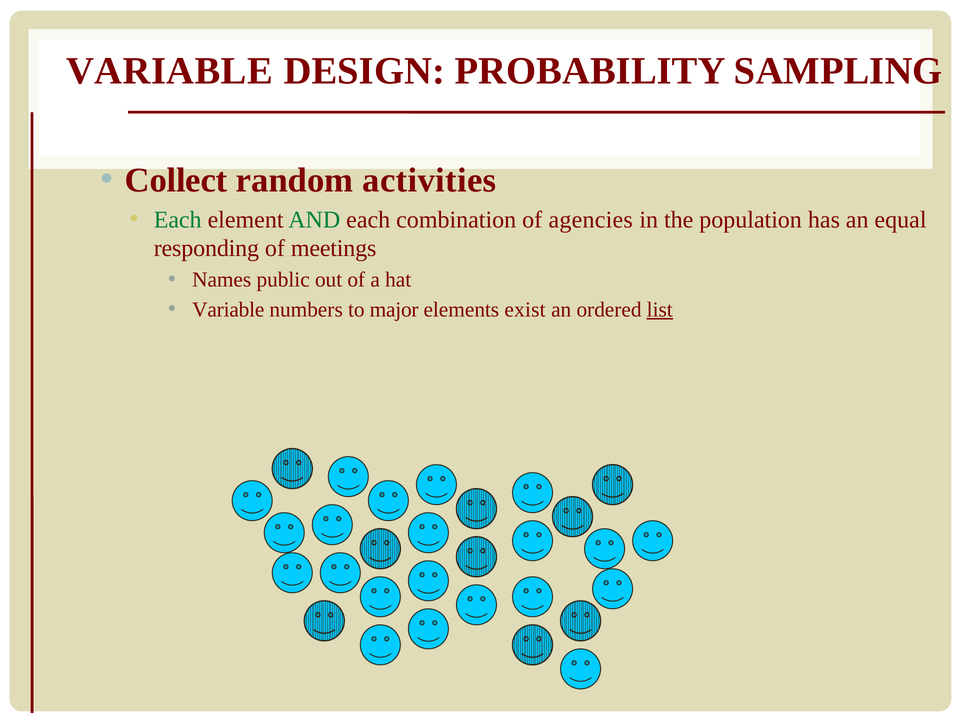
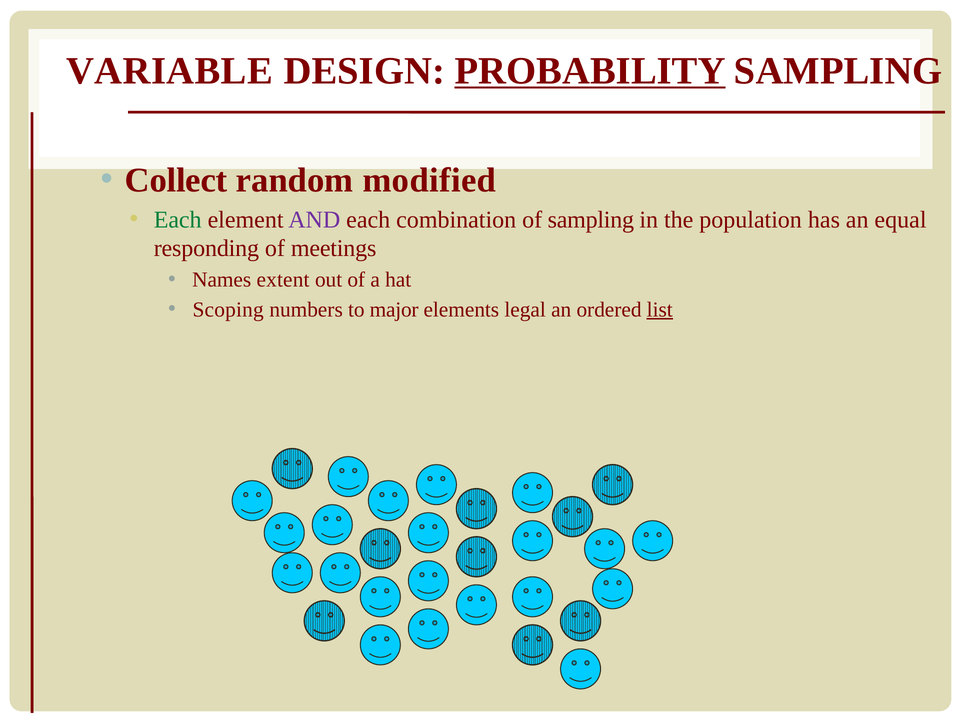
PROBABILITY underline: none -> present
activities: activities -> modified
AND colour: green -> purple
of agencies: agencies -> sampling
public: public -> extent
Variable at (228, 310): Variable -> Scoping
exist: exist -> legal
